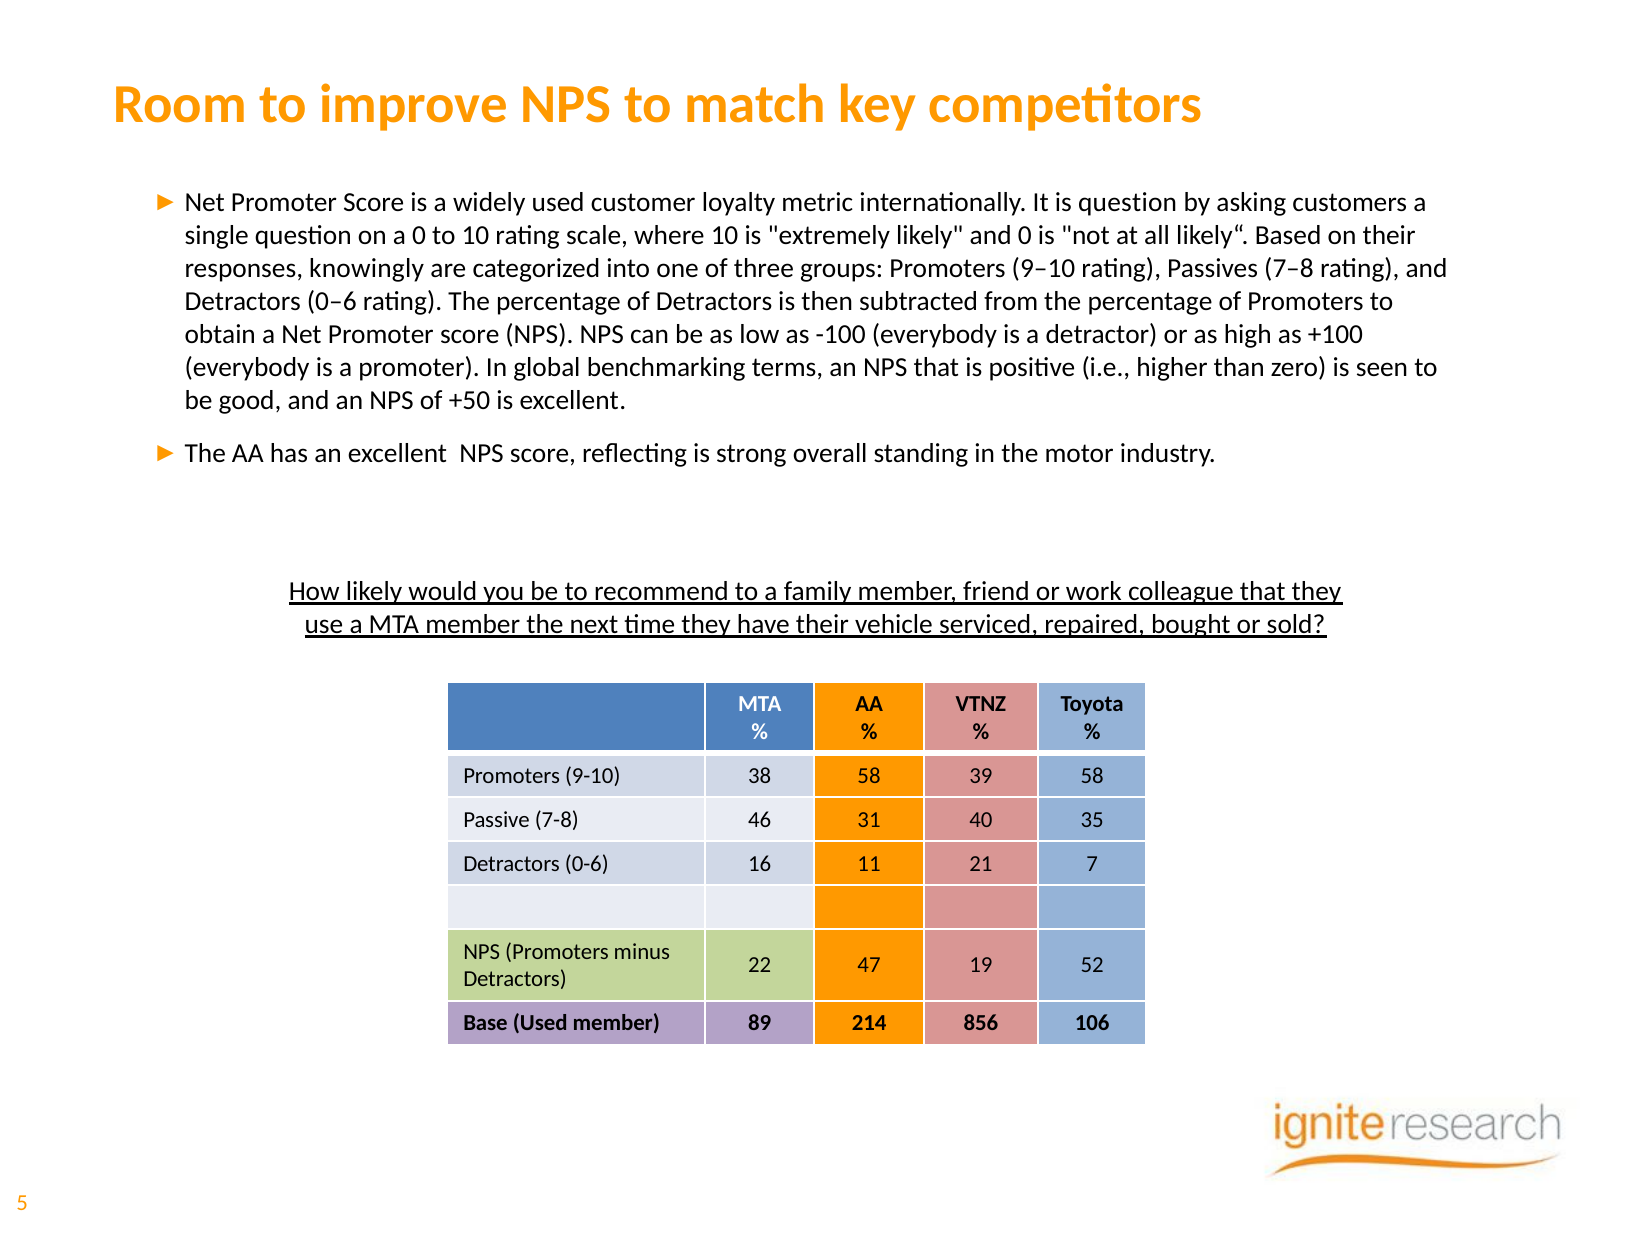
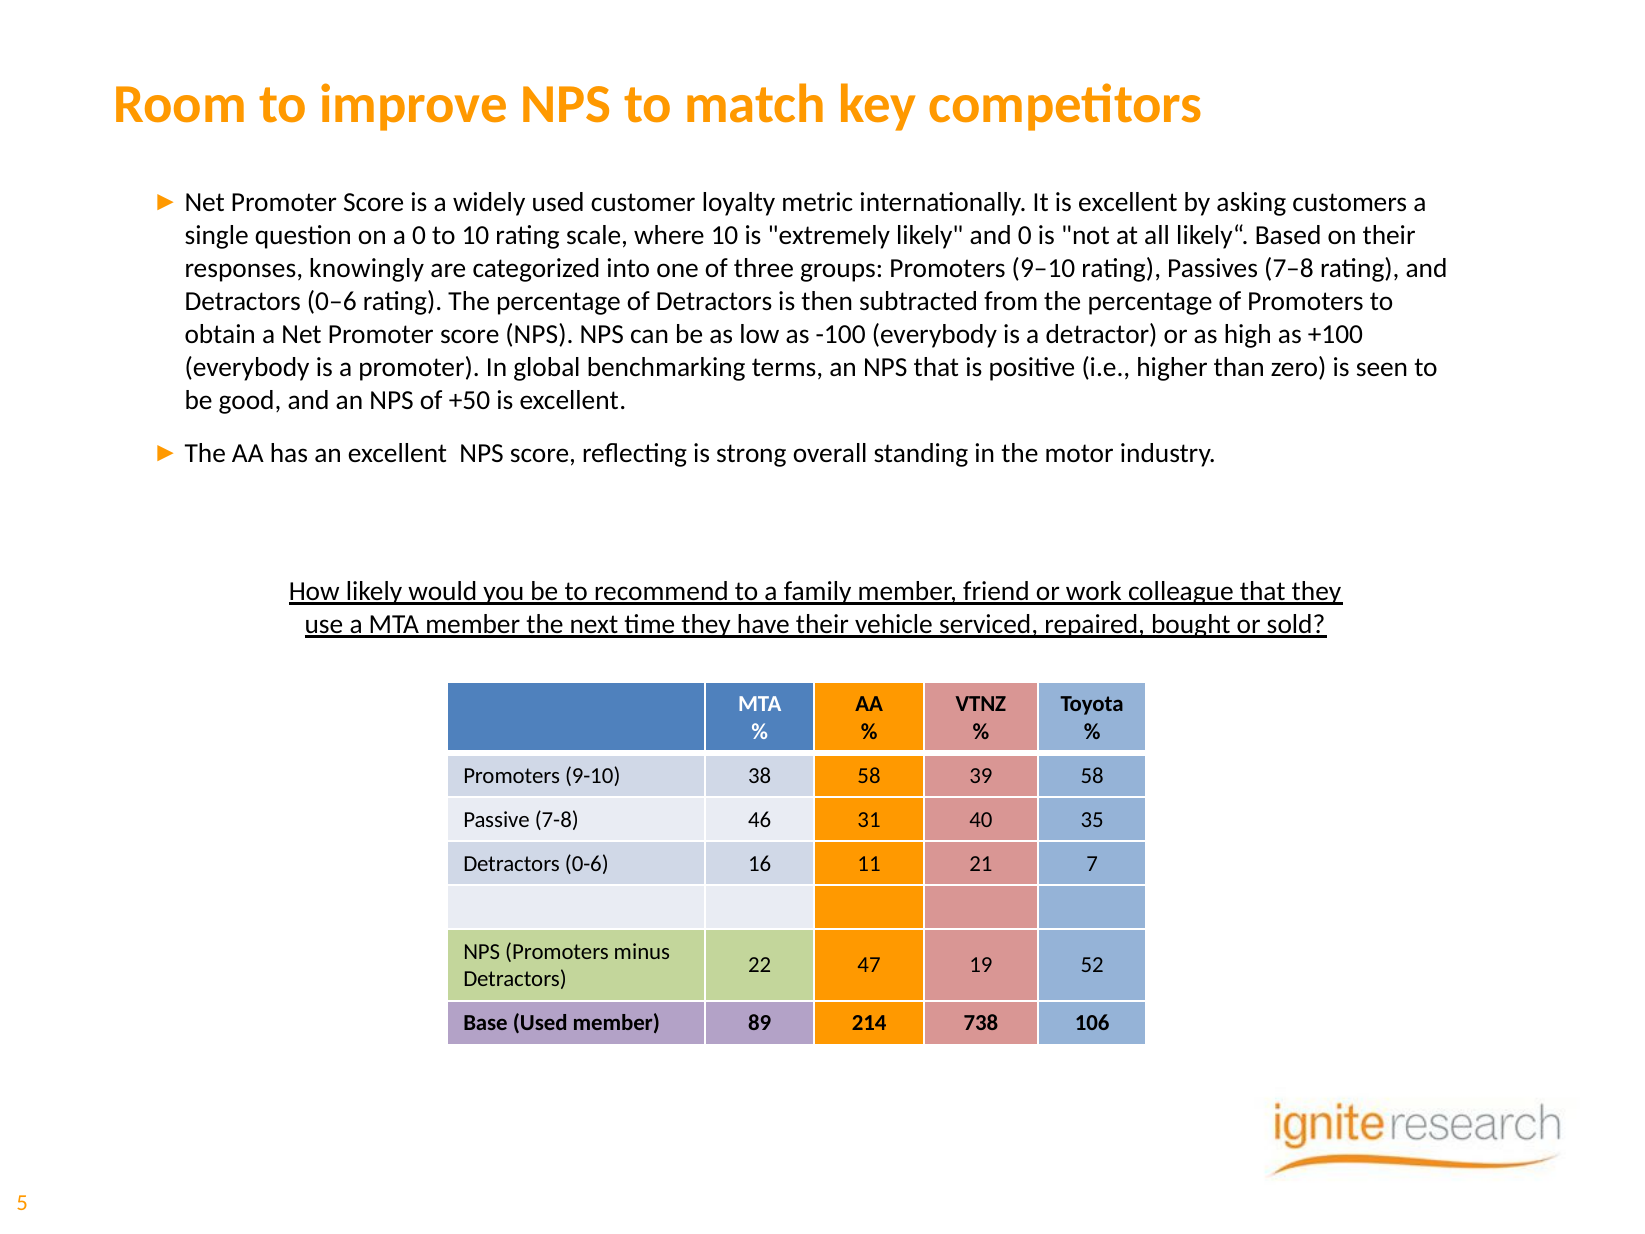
It is question: question -> excellent
856: 856 -> 738
